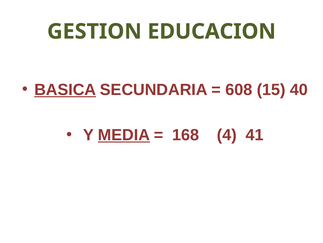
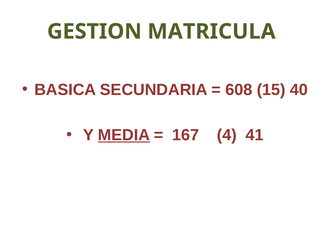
EDUCACION: EDUCACION -> MATRICULA
BASICA underline: present -> none
168: 168 -> 167
